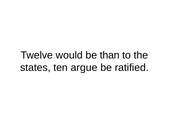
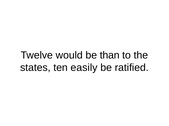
argue: argue -> easily
